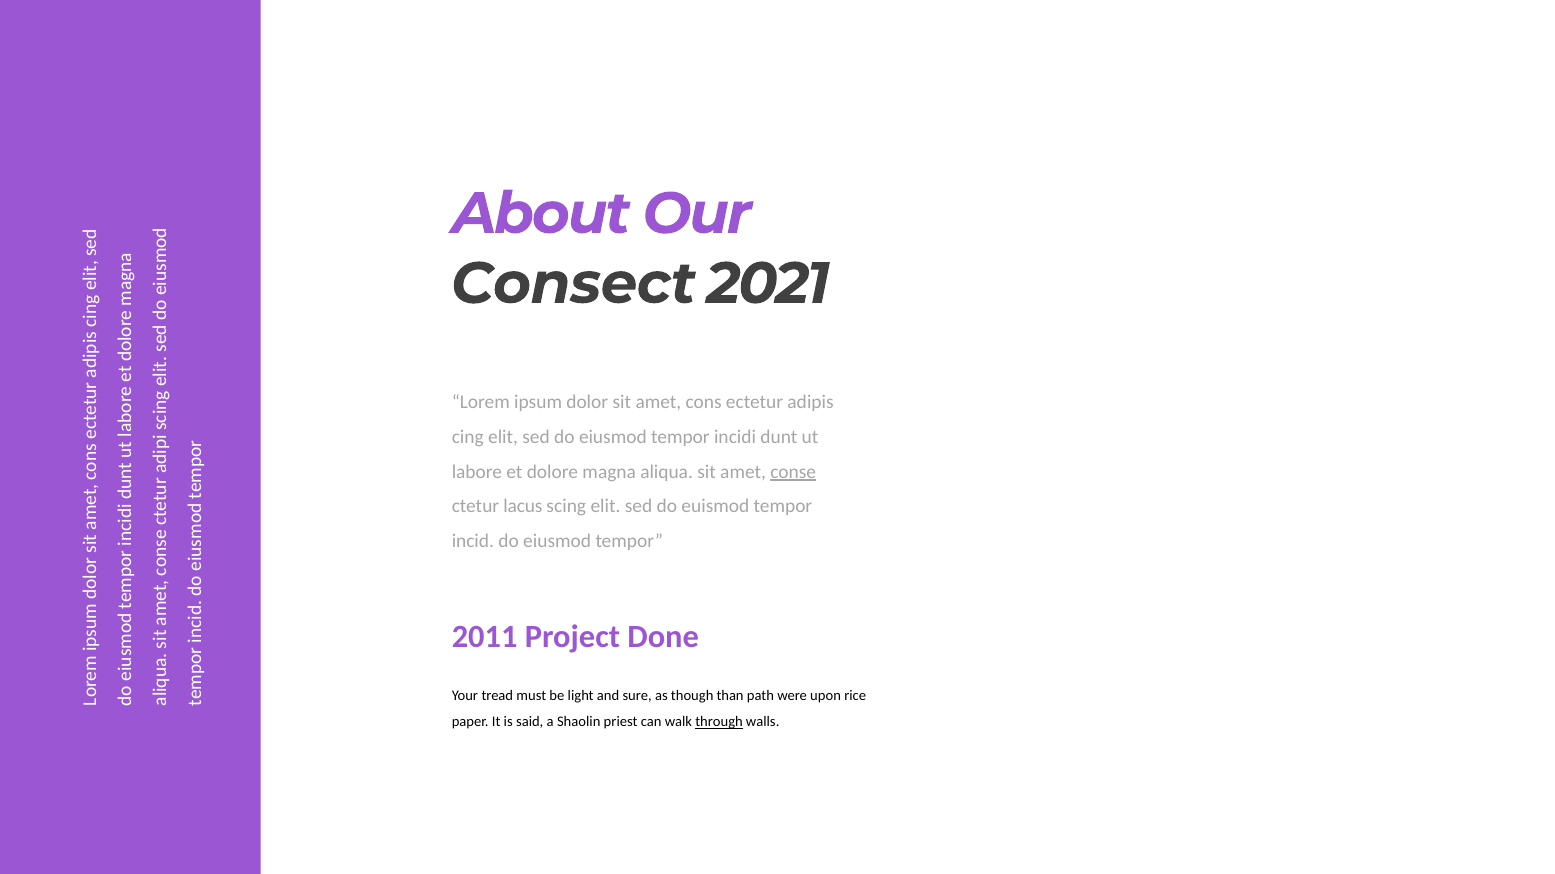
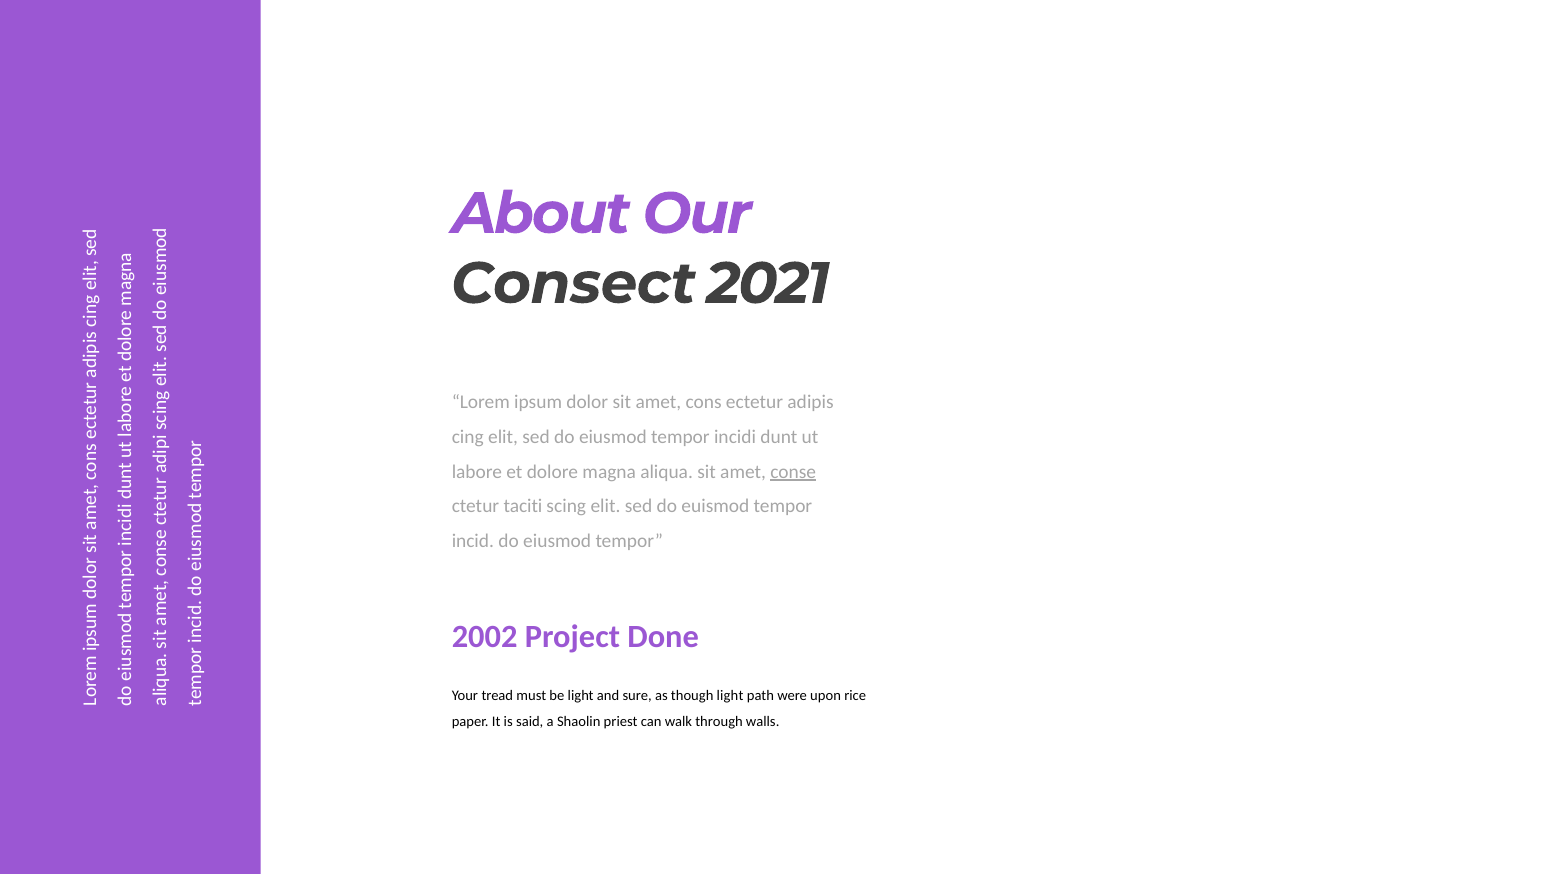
lacus: lacus -> taciti
2011: 2011 -> 2002
though than: than -> light
through underline: present -> none
